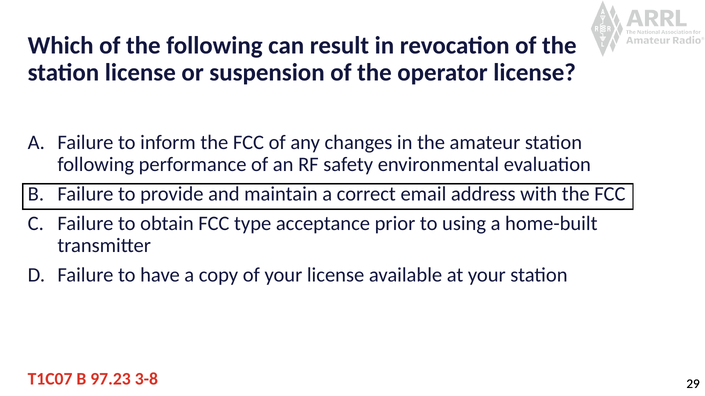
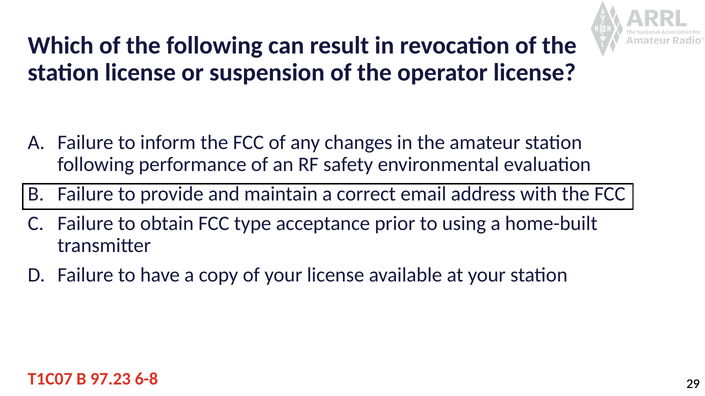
3-8: 3-8 -> 6-8
